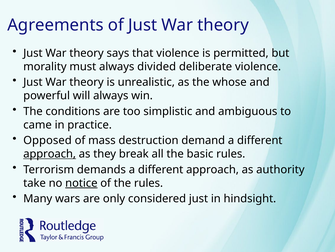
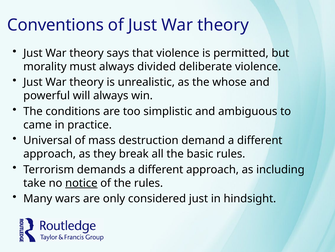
Agreements: Agreements -> Conventions
Opposed: Opposed -> Universal
approach at (50, 153) underline: present -> none
authority: authority -> including
